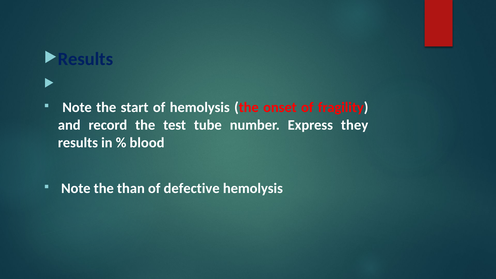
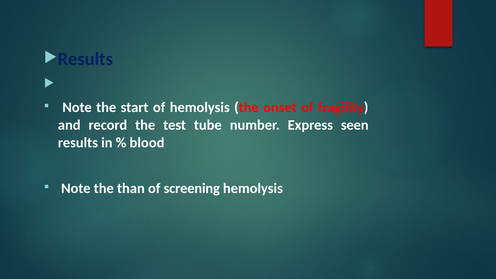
they: they -> seen
defective: defective -> screening
